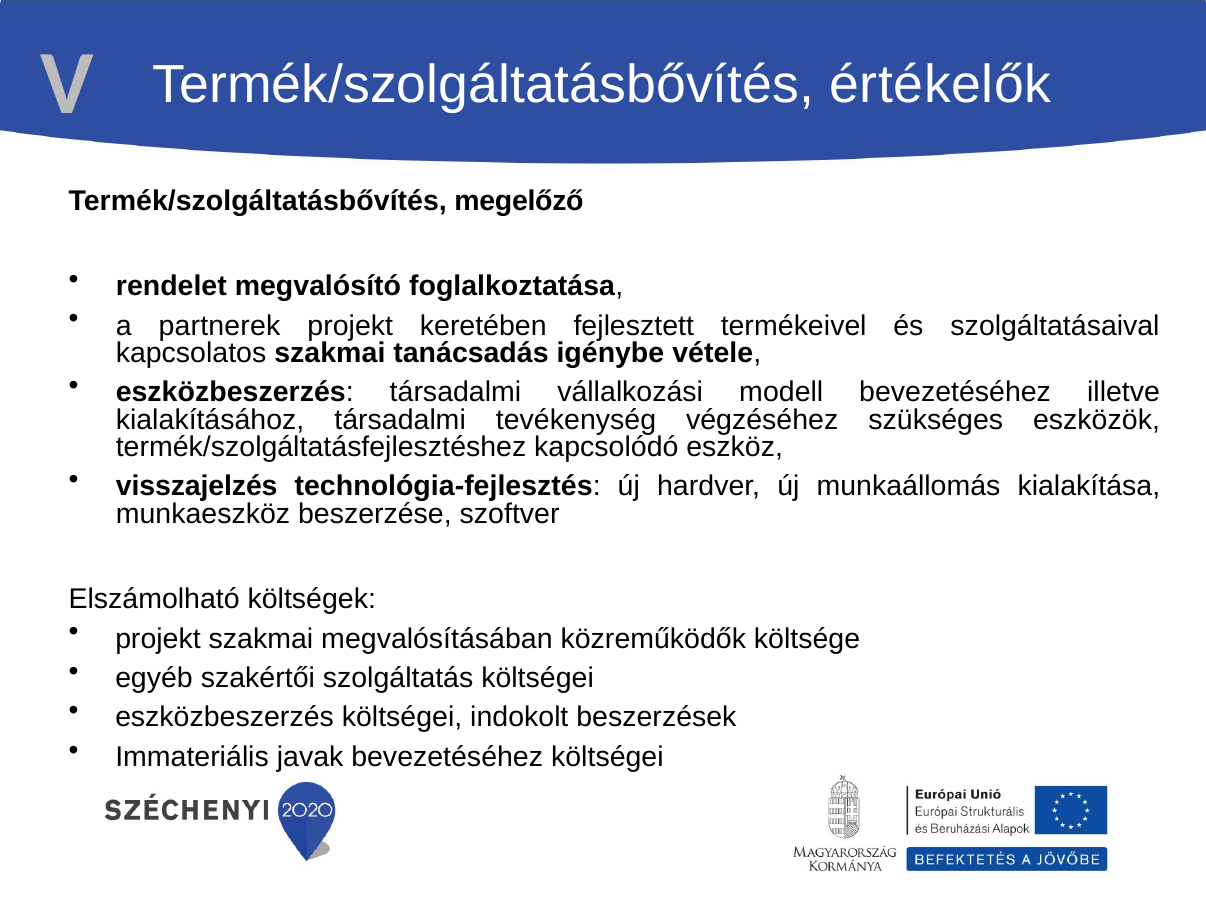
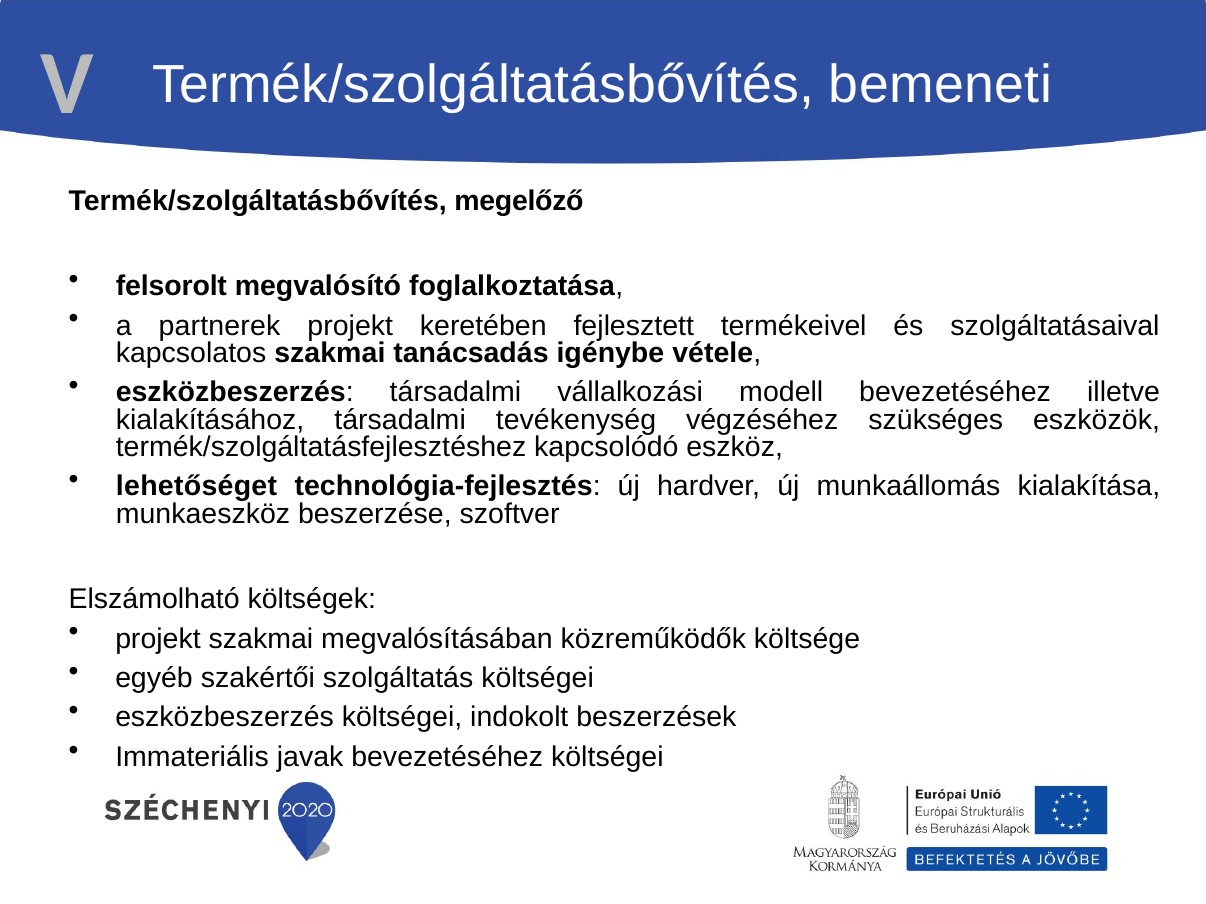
értékelők: értékelők -> bemeneti
rendelet: rendelet -> felsorolt
visszajelzés: visszajelzés -> lehetőséget
